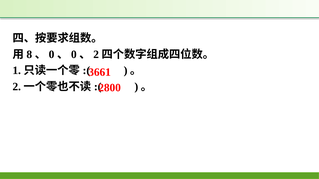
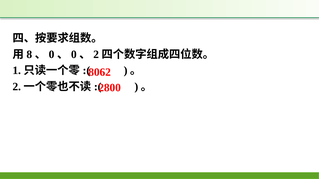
3661: 3661 -> 8062
